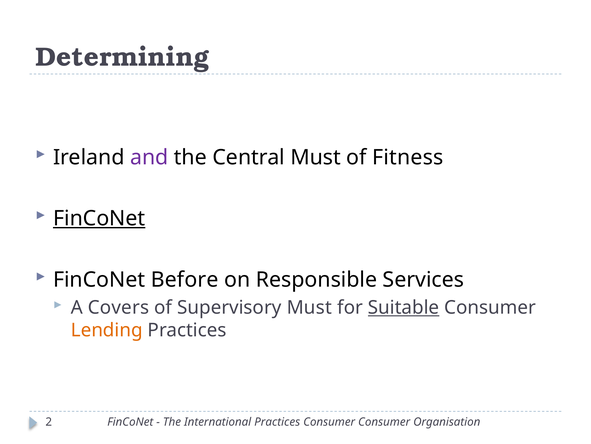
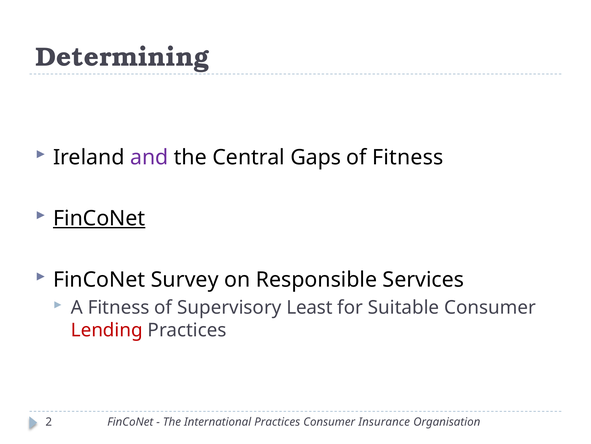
Central Must: Must -> Gaps
Before: Before -> Survey
A Covers: Covers -> Fitness
Supervisory Must: Must -> Least
Suitable underline: present -> none
Lending colour: orange -> red
Consumer Consumer: Consumer -> Insurance
